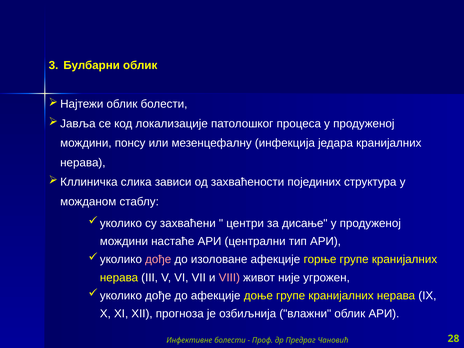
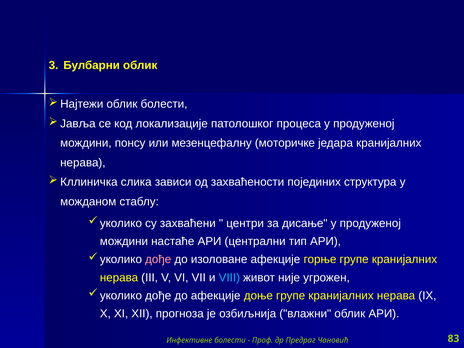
инфекција: инфекција -> моторичке
VIII colour: pink -> light blue
28: 28 -> 83
